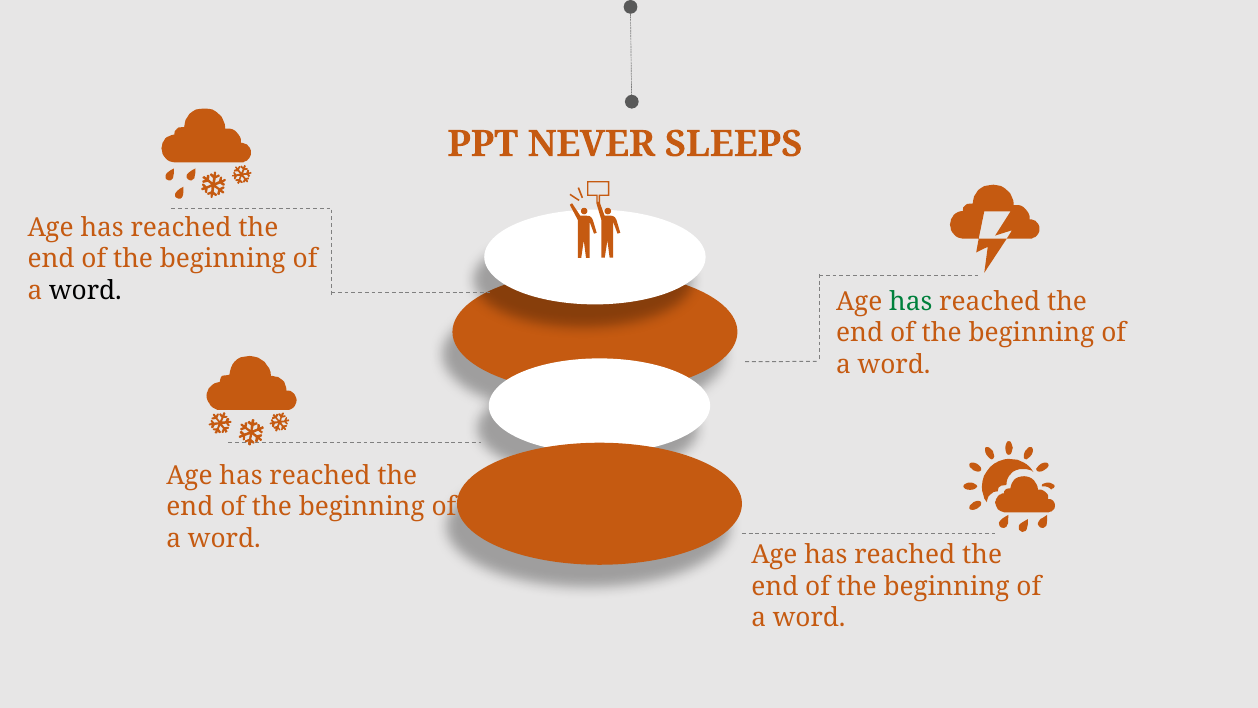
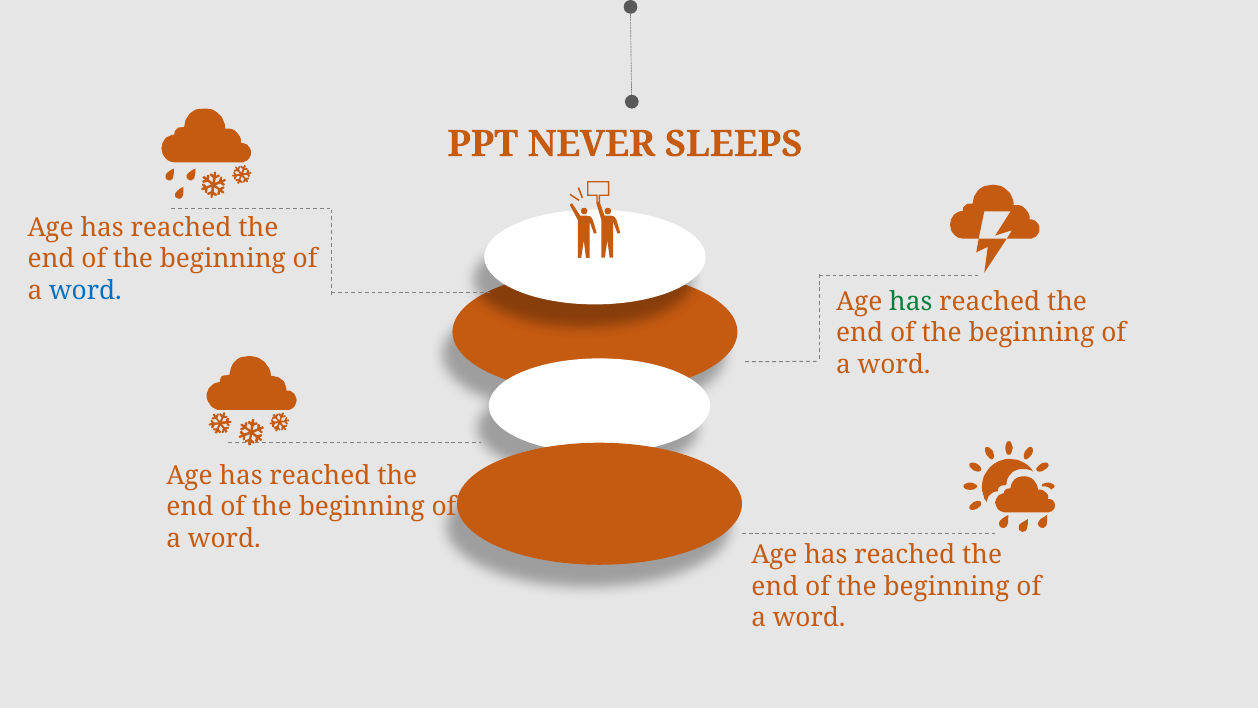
word at (85, 291) colour: black -> blue
